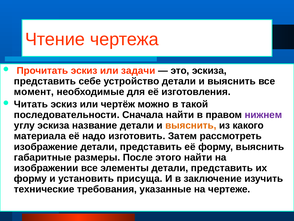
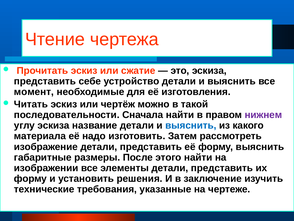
задачи: задачи -> сжатие
выяснить at (191, 125) colour: orange -> blue
присуща: присуща -> решения
